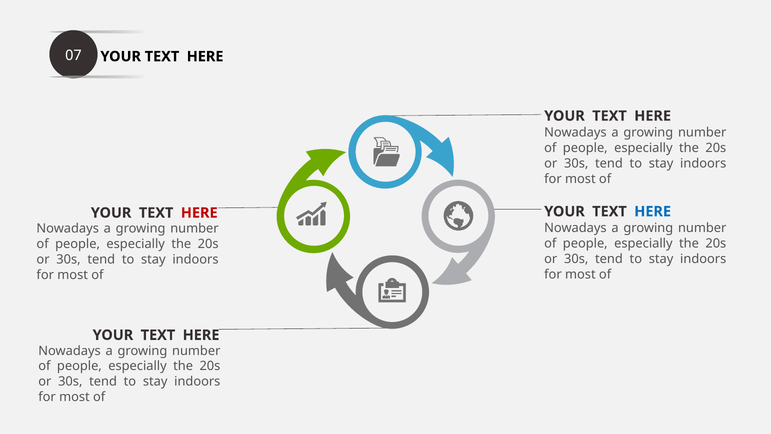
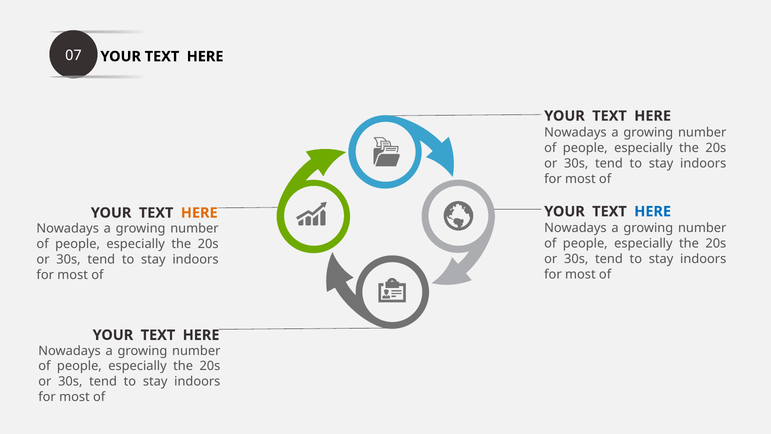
HERE at (199, 213) colour: red -> orange
